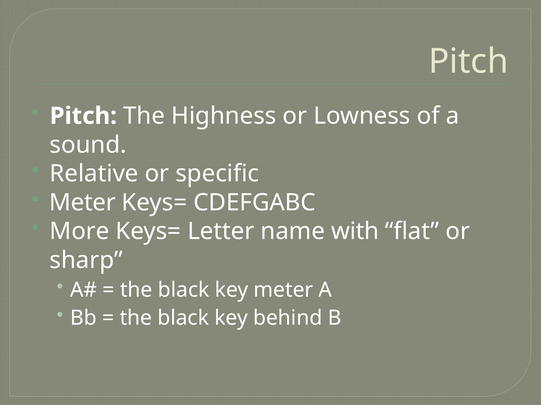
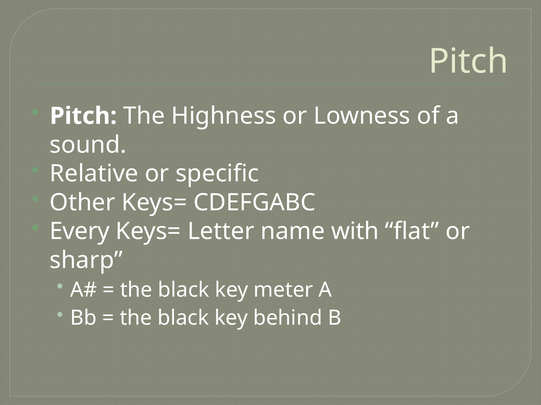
Meter at (83, 203): Meter -> Other
More: More -> Every
